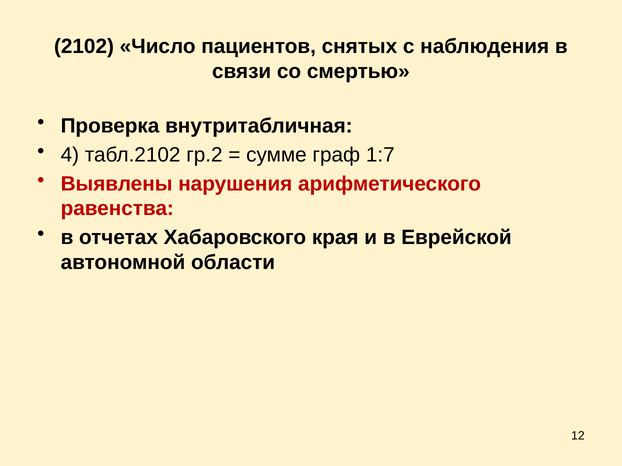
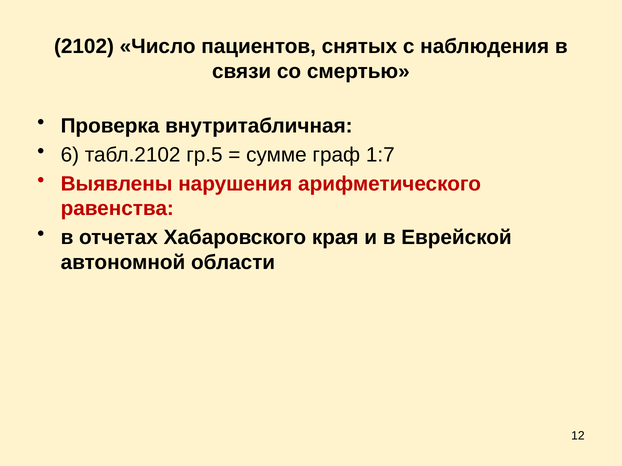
4: 4 -> 6
гр.2: гр.2 -> гр.5
